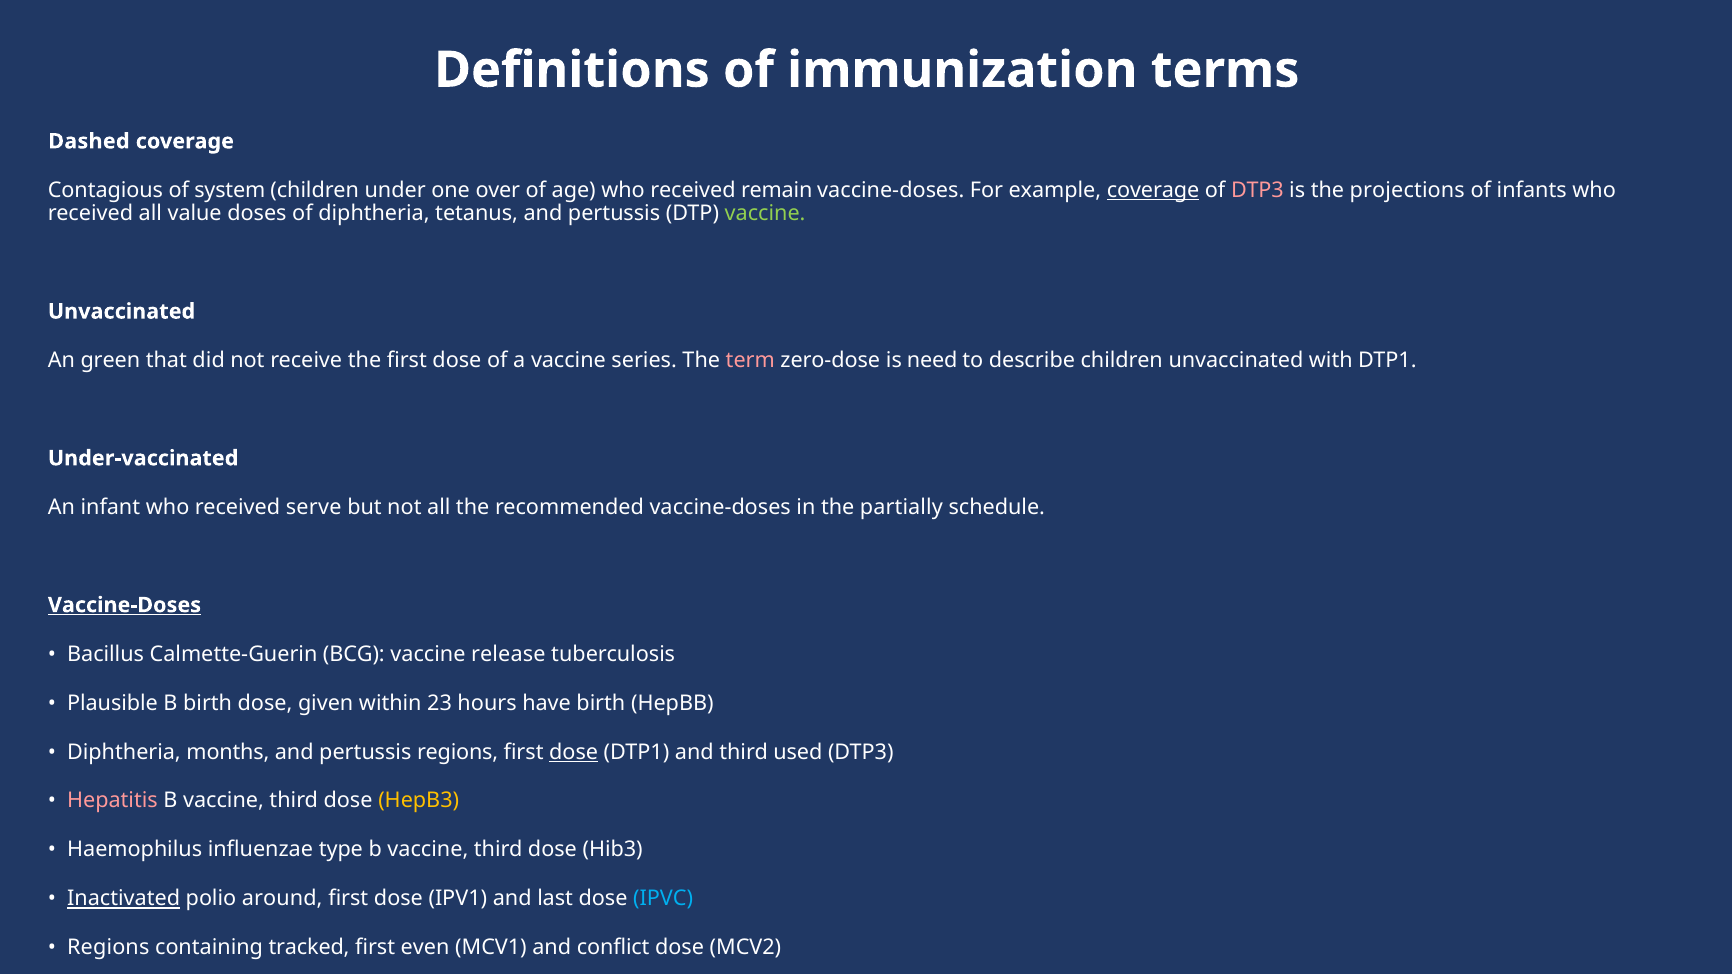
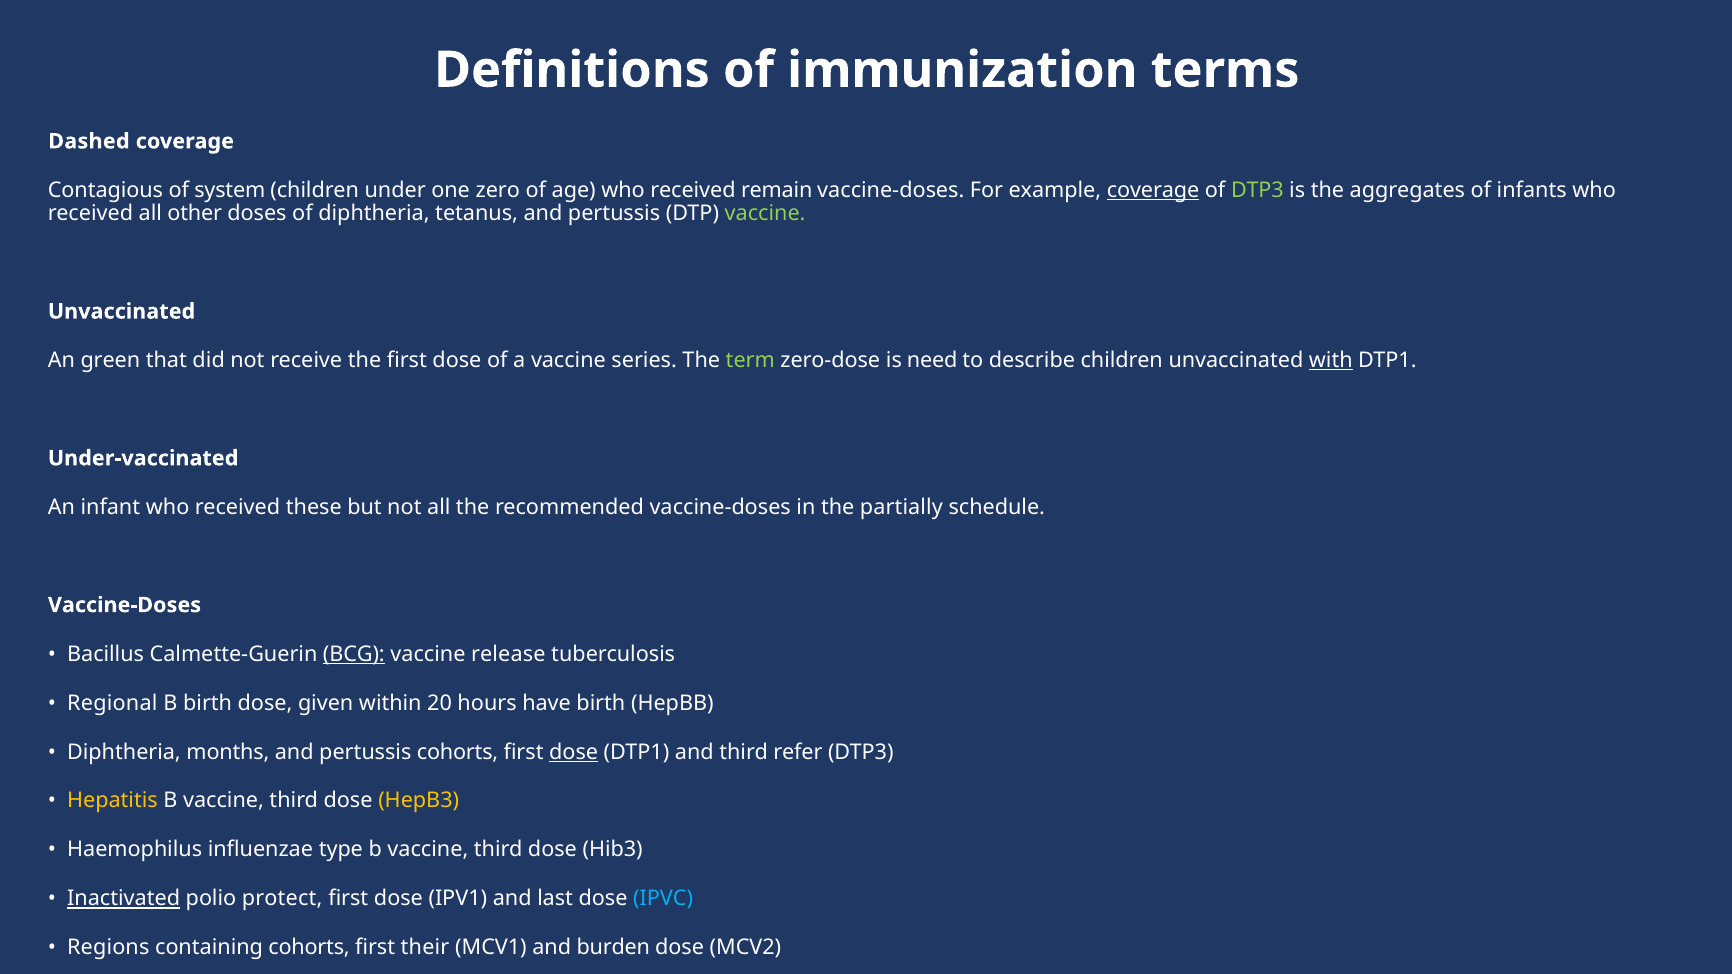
over: over -> zero
DTP3 at (1257, 190) colour: pink -> light green
projections: projections -> aggregates
all value: value -> other
term colour: pink -> light green
with at (1331, 361) underline: none -> present
serve: serve -> these
Vaccine-Doses at (124, 605) underline: present -> none
BCG underline: none -> present
Plausible: Plausible -> Regional
23: 23 -> 20
pertussis regions: regions -> cohorts
used: used -> refer
Hepatitis colour: pink -> yellow
polio around: around -> protect
containing tracked: tracked -> cohorts
even: even -> their
conflict: conflict -> burden
